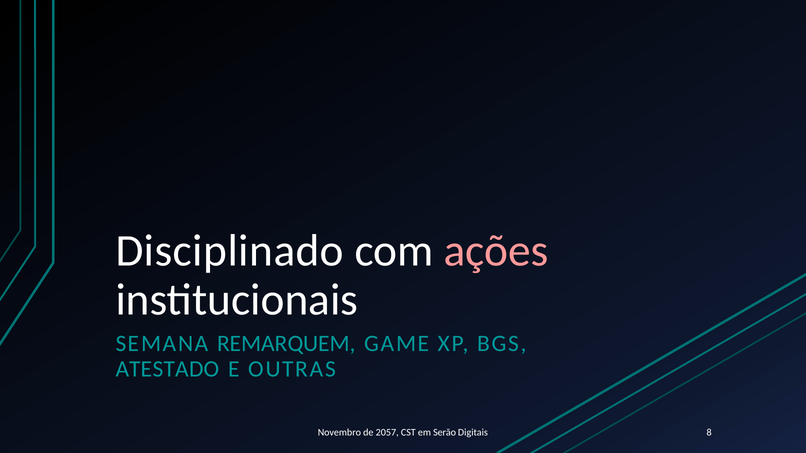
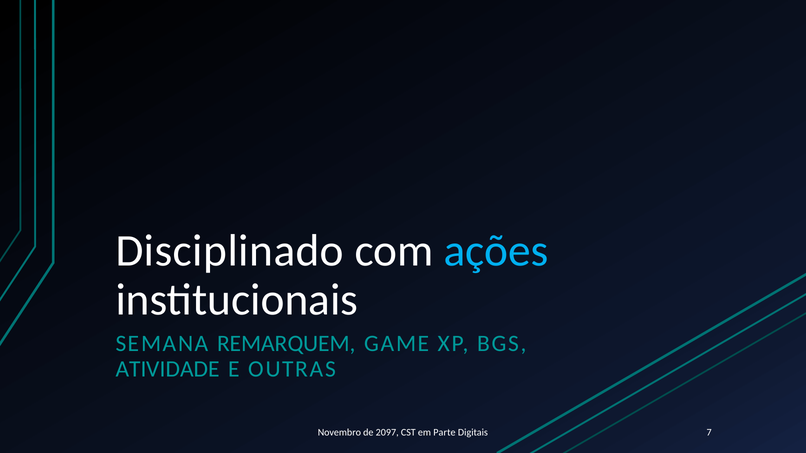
ações colour: pink -> light blue
ATESTADO: ATESTADO -> ATIVIDADE
2057: 2057 -> 2097
Serão: Serão -> Parte
8: 8 -> 7
